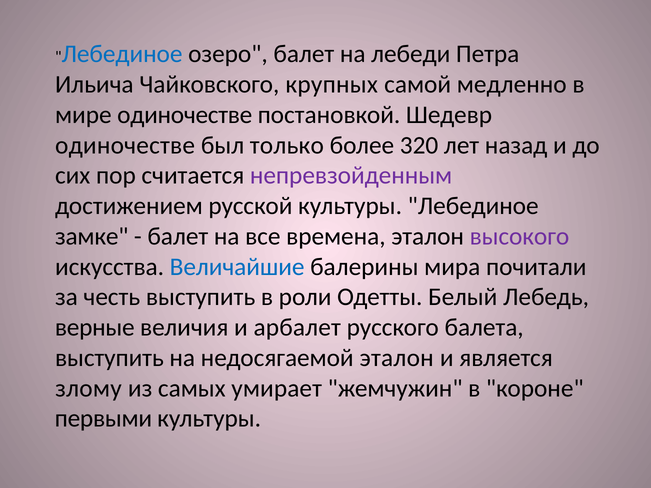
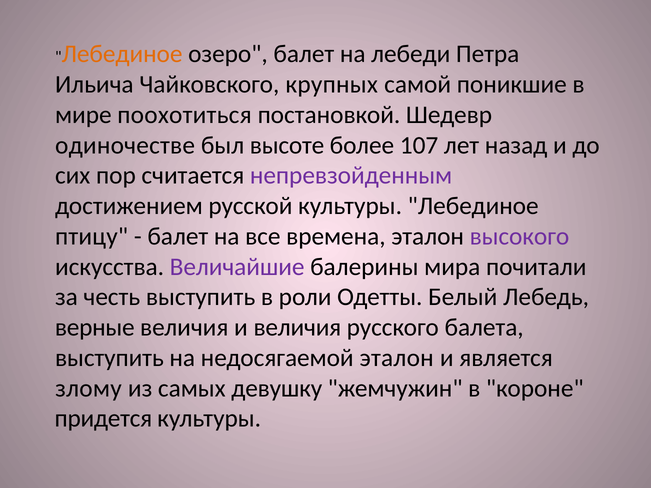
Лебединое at (122, 54) colour: blue -> orange
медленно: медленно -> поникшие
мире одиночестве: одиночестве -> поохотиться
только: только -> высоте
320: 320 -> 107
замке: замке -> птицу
Величайшие colour: blue -> purple
и арбалет: арбалет -> величия
умирает: умирает -> девушку
первыми: первыми -> придется
